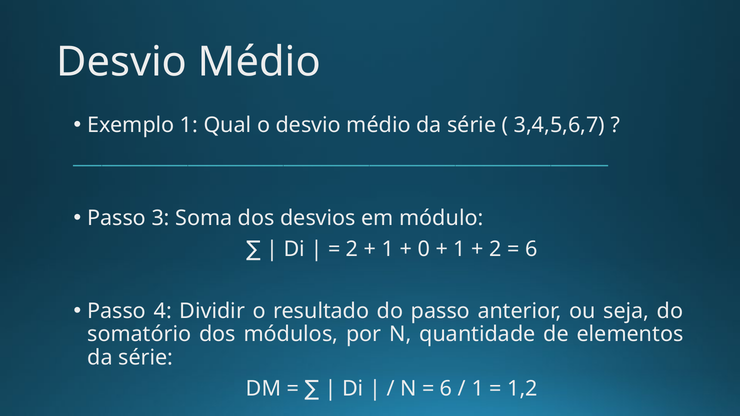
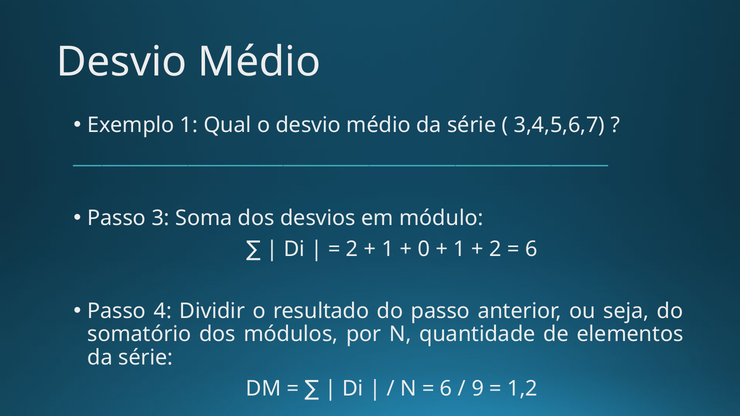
1 at (478, 389): 1 -> 9
